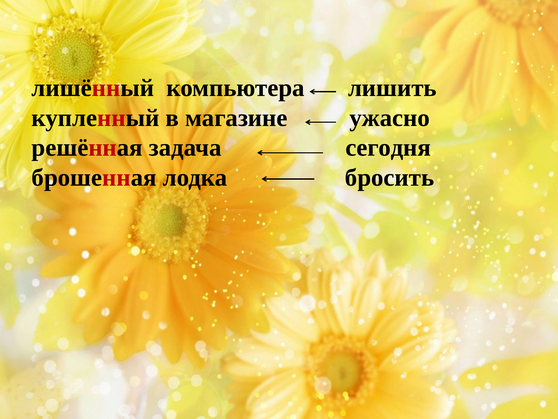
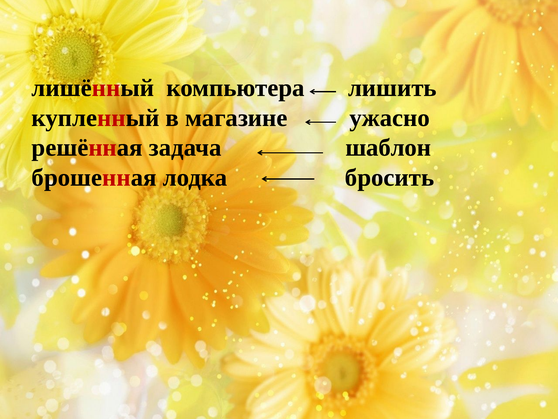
сегодня: сегодня -> шаблон
